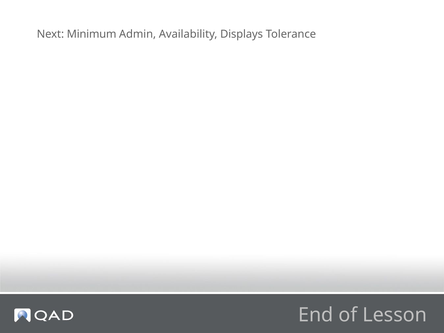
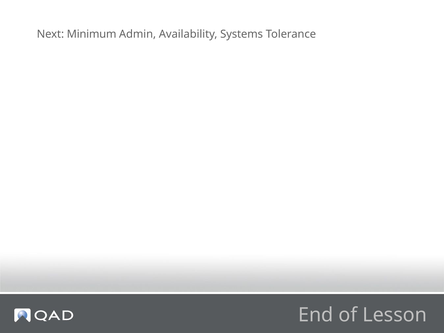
Displays: Displays -> Systems
